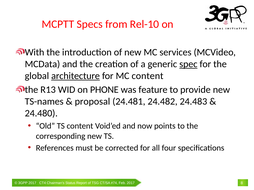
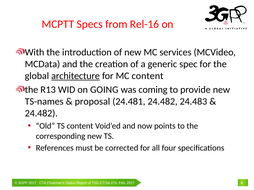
Rel-10: Rel-10 -> Rel-16
spec underline: present -> none
PHONE: PHONE -> GOING
feature: feature -> coming
24.480 at (41, 114): 24.480 -> 24.482
